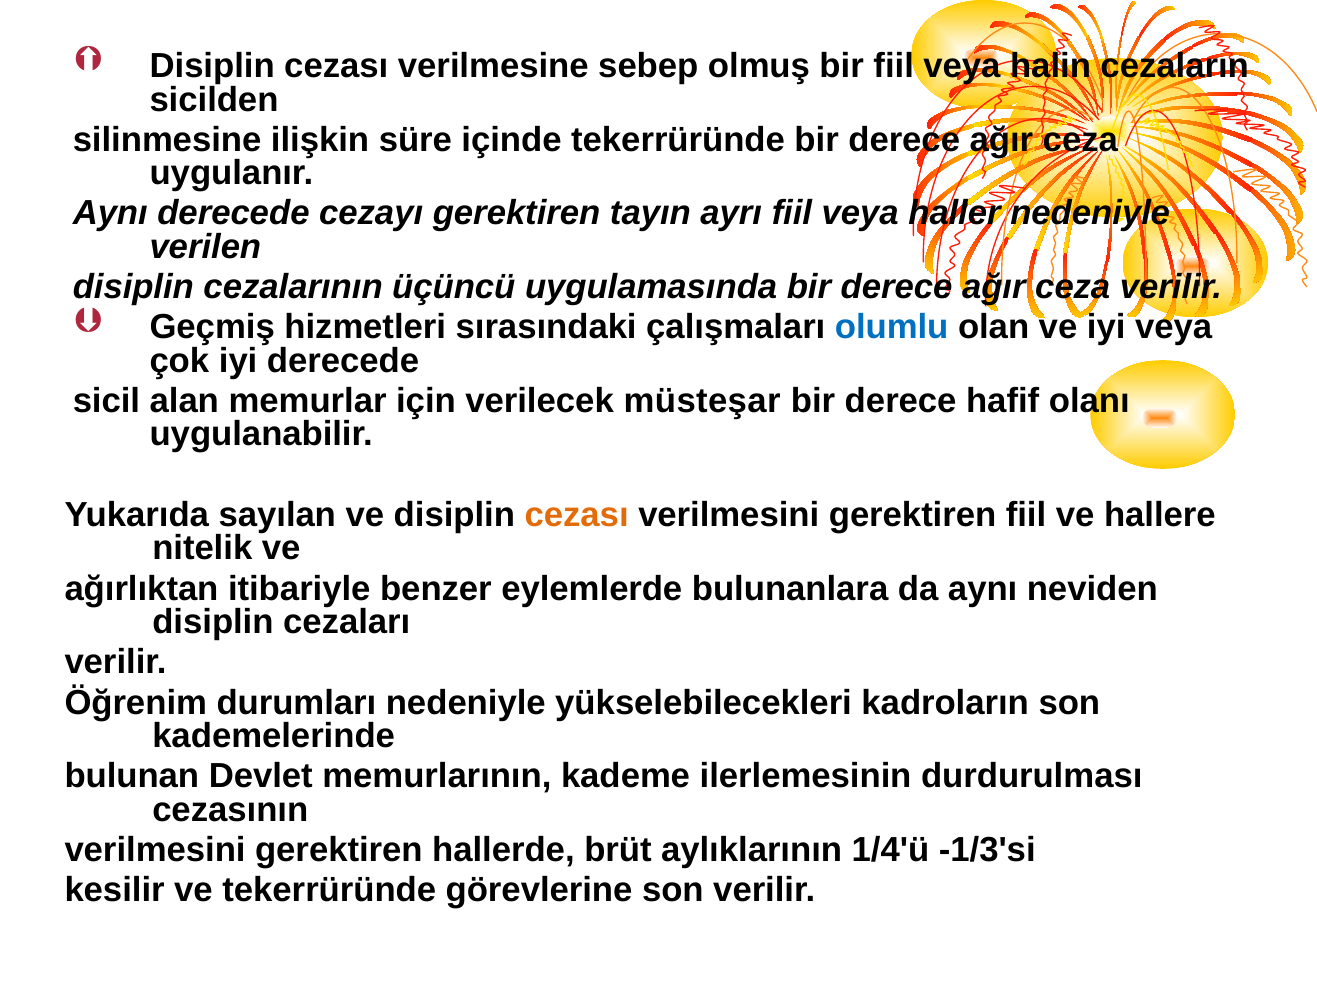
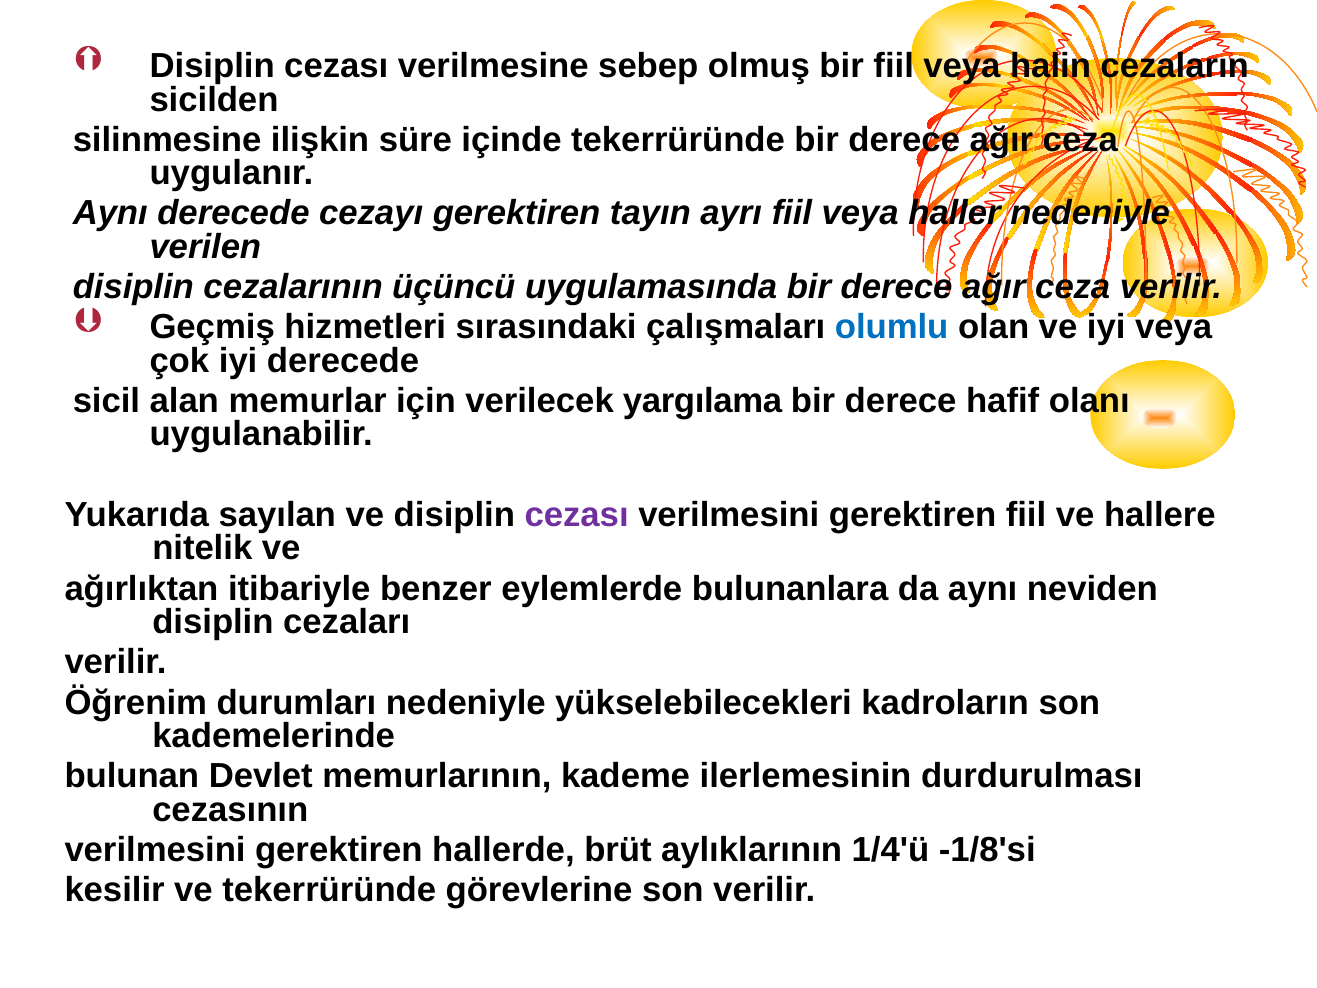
müsteşar: müsteşar -> yargılama
cezası at (577, 515) colour: orange -> purple
-1/3'si: -1/3'si -> -1/8'si
